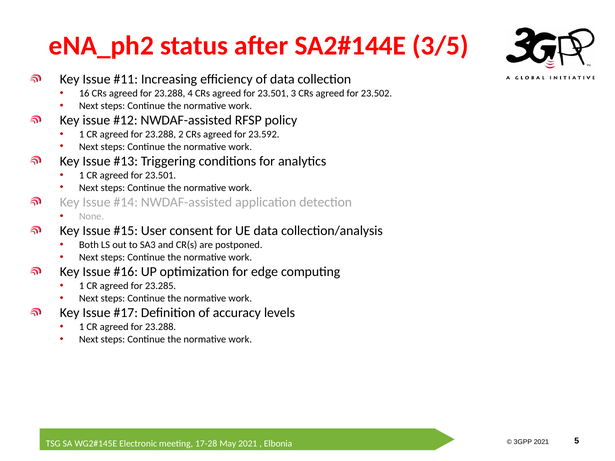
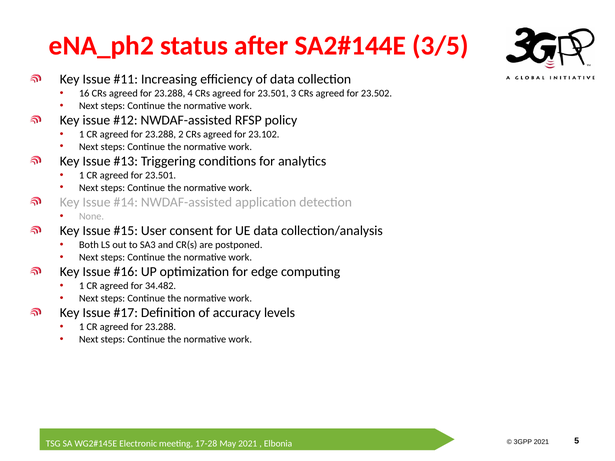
23.592: 23.592 -> 23.102
23.285: 23.285 -> 34.482
